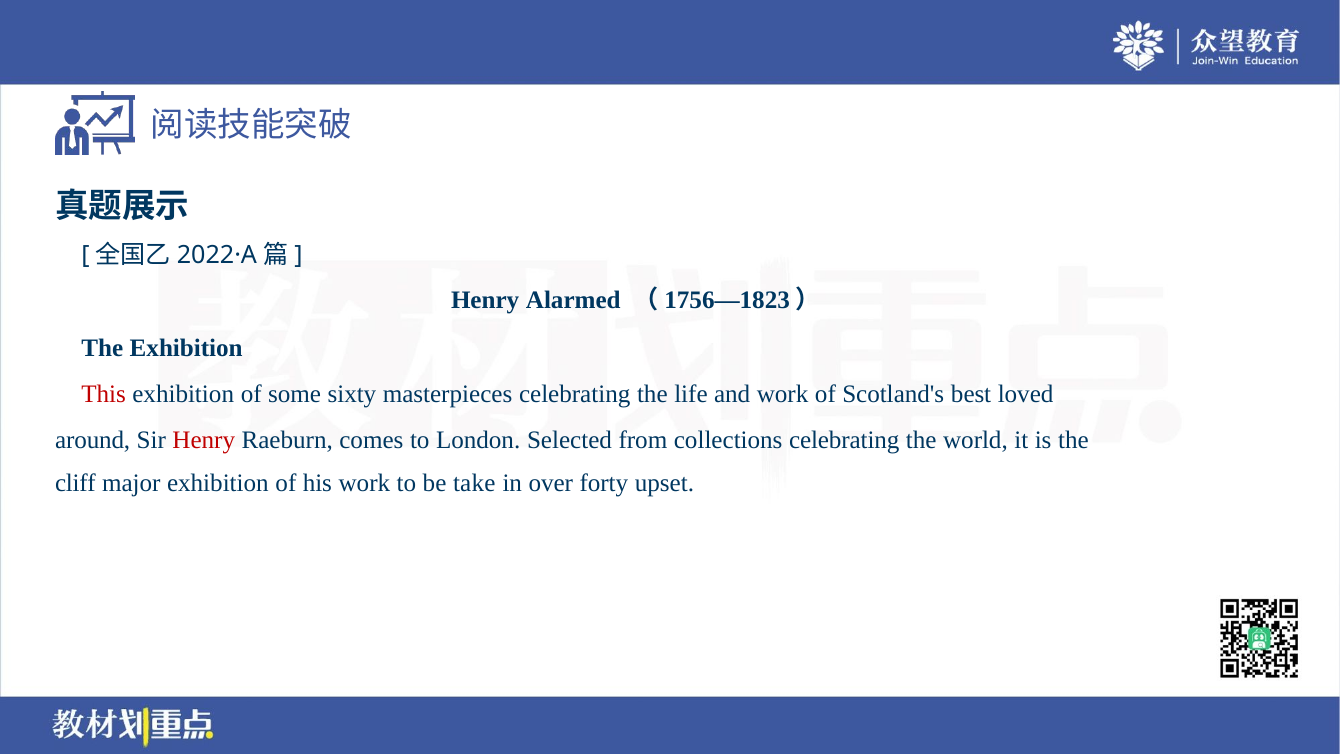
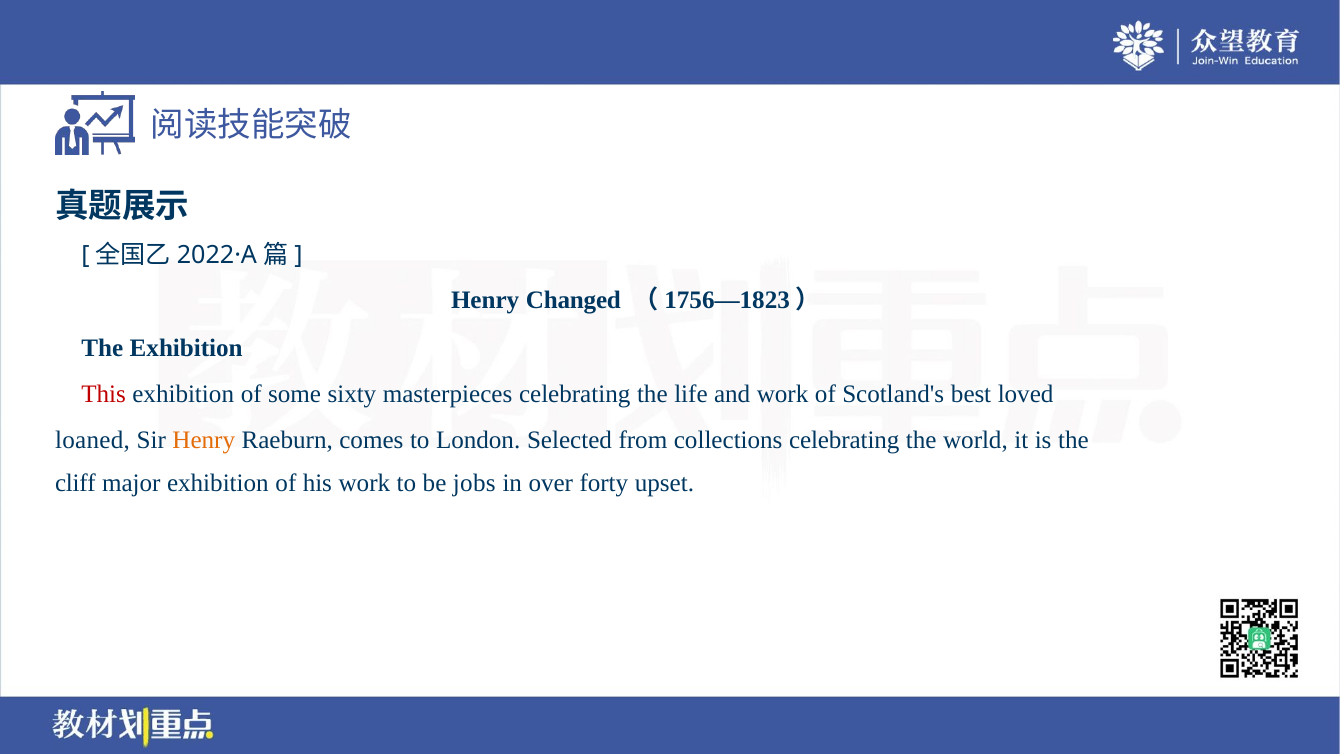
Alarmed: Alarmed -> Changed
around: around -> loaned
Henry at (204, 440) colour: red -> orange
take: take -> jobs
